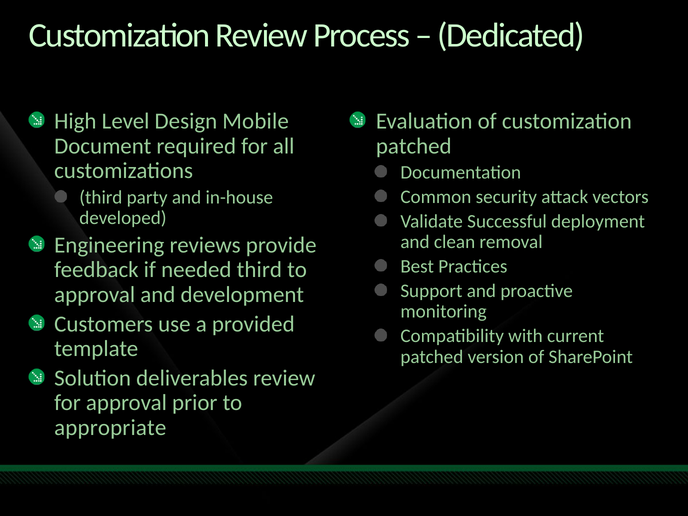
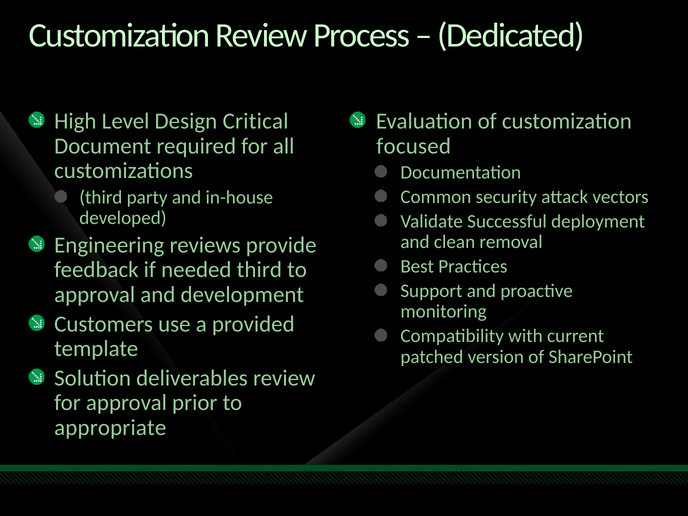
Mobile: Mobile -> Critical
patched at (414, 146): patched -> focused
